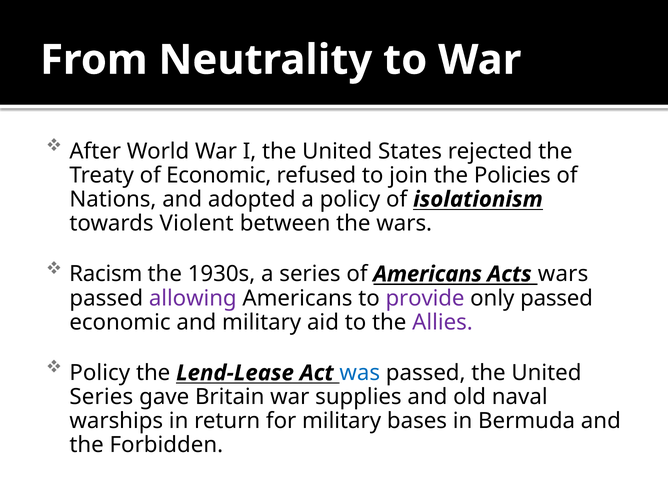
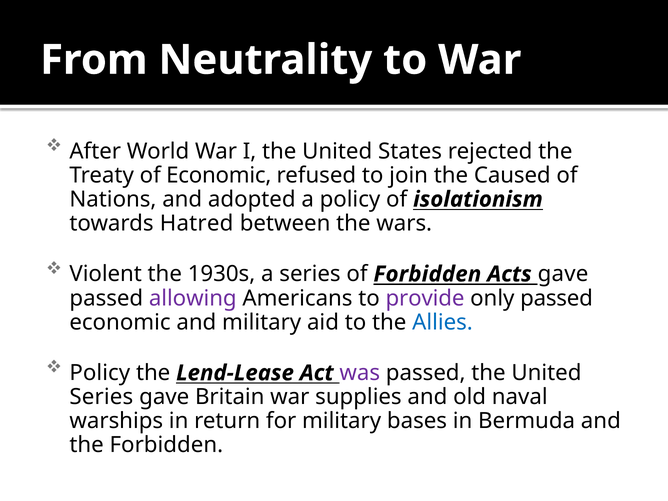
Policies: Policies -> Caused
Violent: Violent -> Hatred
Racism: Racism -> Violent
of Americans: Americans -> Forbidden
Acts wars: wars -> gave
Allies colour: purple -> blue
was colour: blue -> purple
